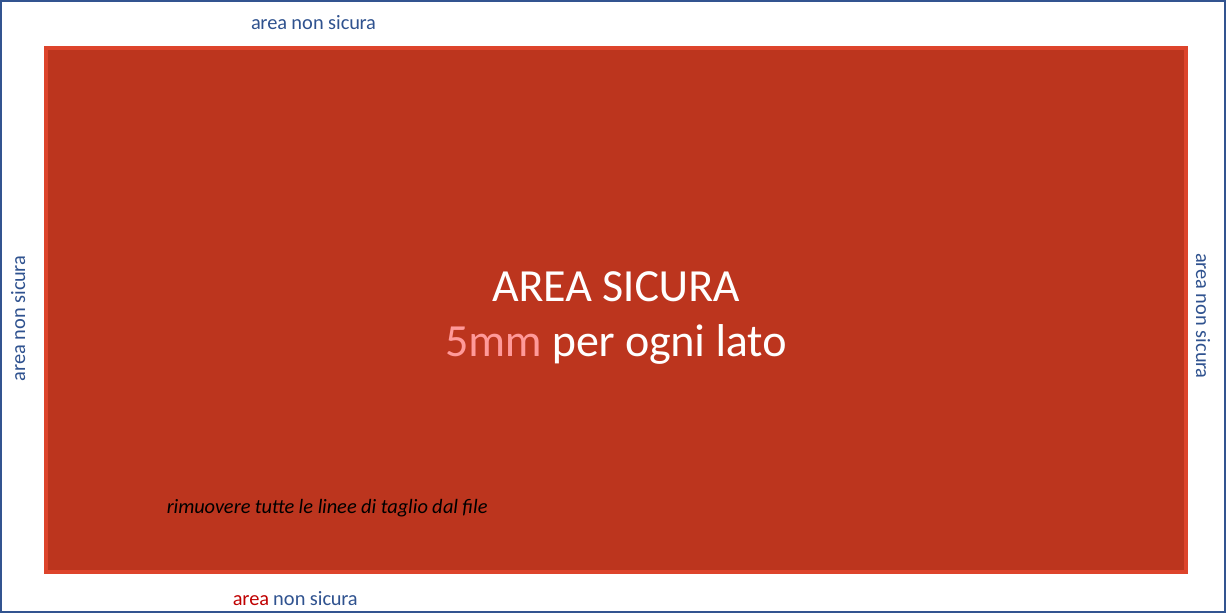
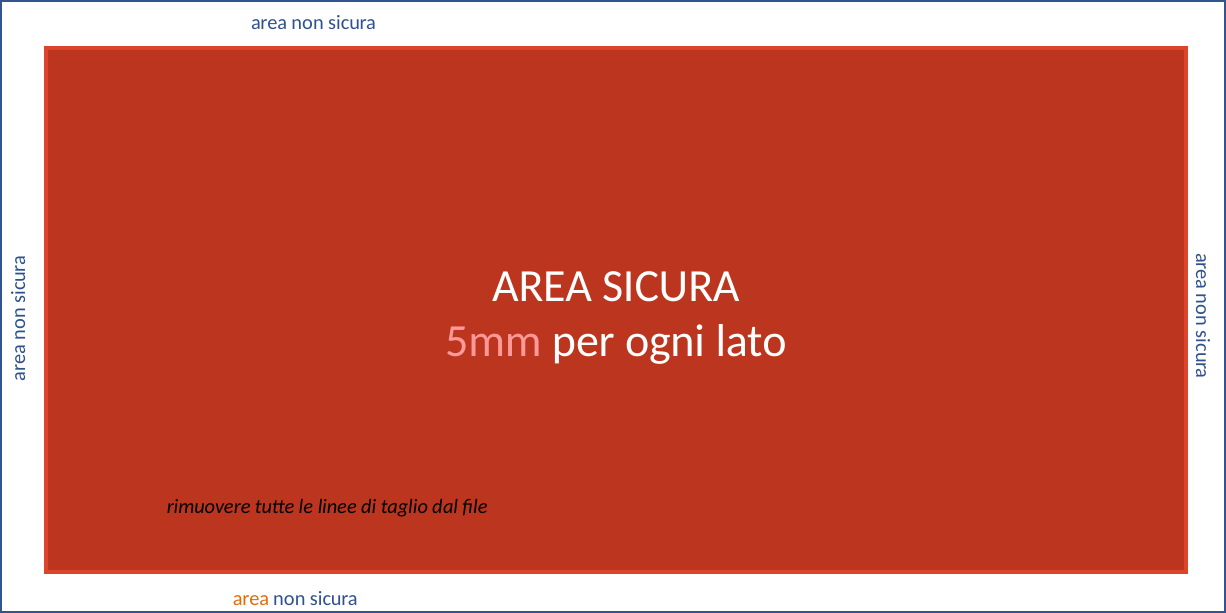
area at (251, 599) colour: red -> orange
